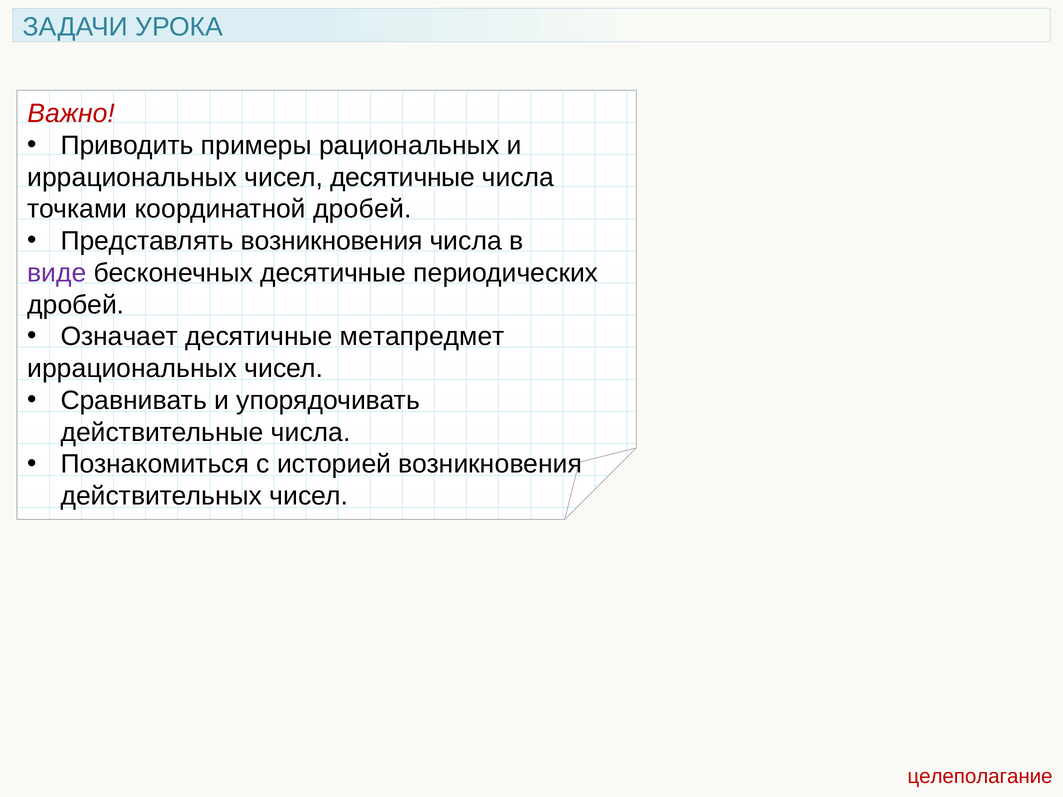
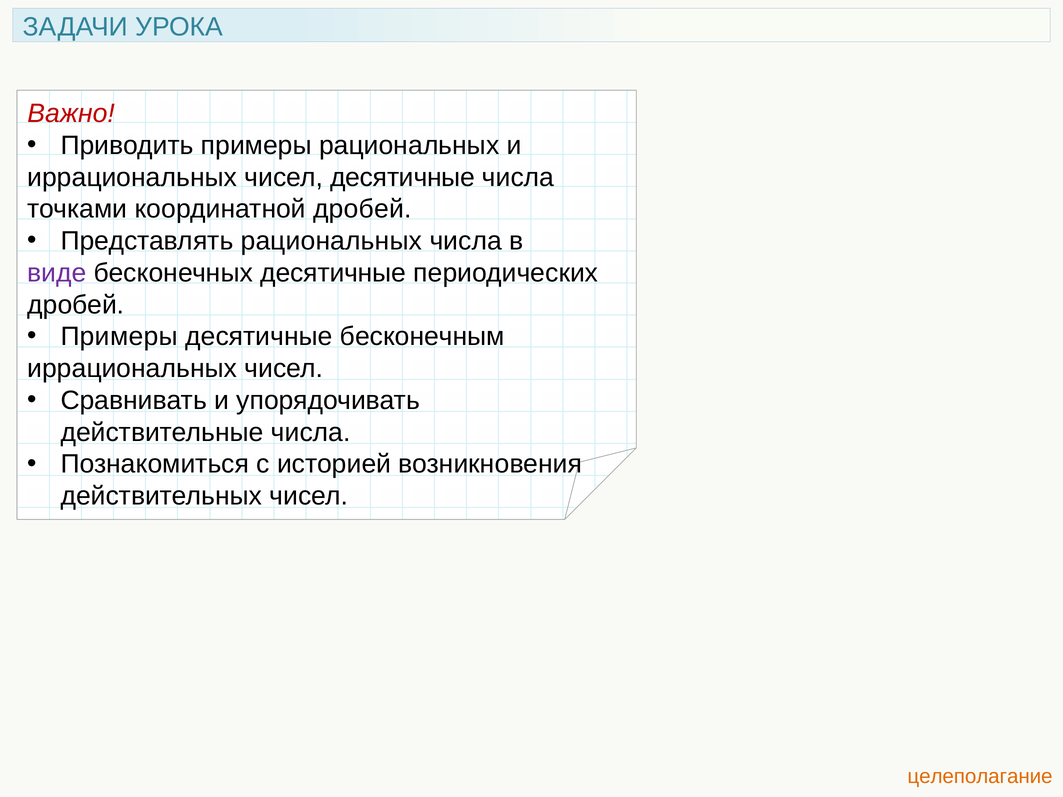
Представлять возникновения: возникновения -> рациональных
Означает at (119, 337): Означает -> Примеры
метапредмет: метапредмет -> бесконечным
целеполагание colour: red -> orange
